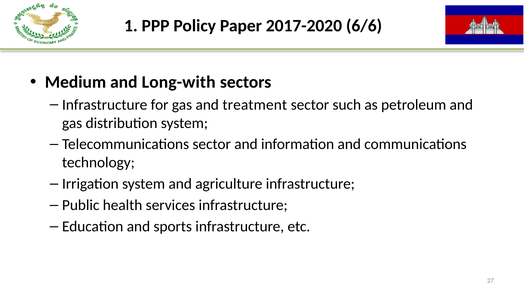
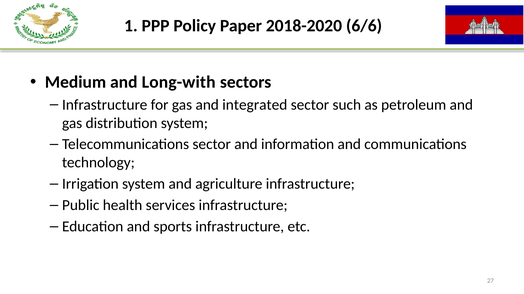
2017-2020: 2017-2020 -> 2018-2020
treatment: treatment -> integrated
